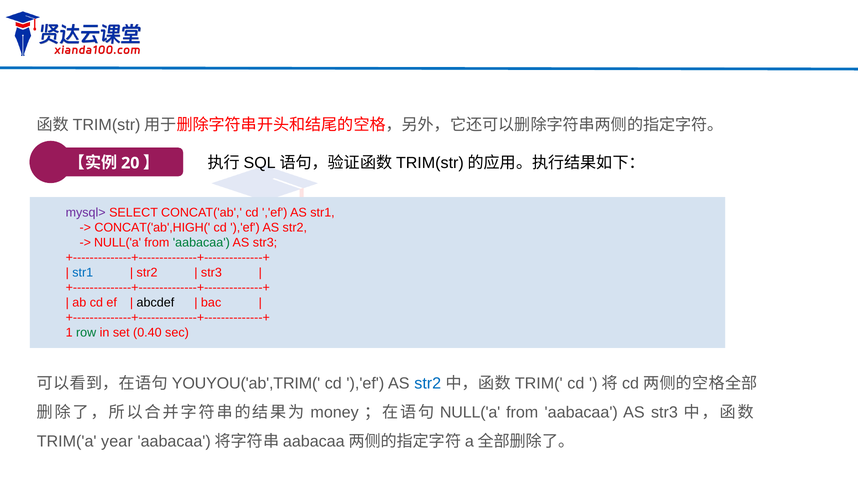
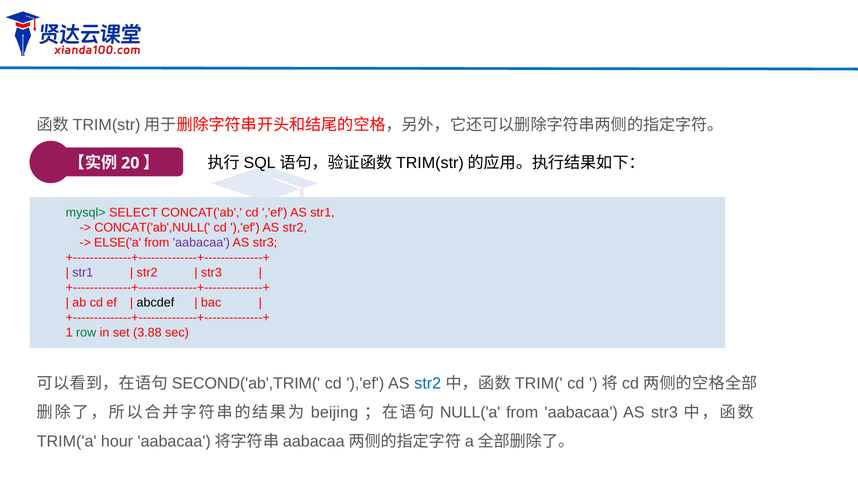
mysql> colour: purple -> green
CONCAT('ab',HIGH(: CONCAT('ab',HIGH( -> CONCAT('ab',NULL(
NULL('a at (118, 242): NULL('a -> ELSE('a
aabacaa at (201, 242) colour: green -> purple
str1 at (83, 272) colour: blue -> purple
0.40: 0.40 -> 3.88
YOUYOU('ab',TRIM(: YOUYOU('ab',TRIM( -> SECOND('ab',TRIM(
money: money -> beijing
year: year -> hour
